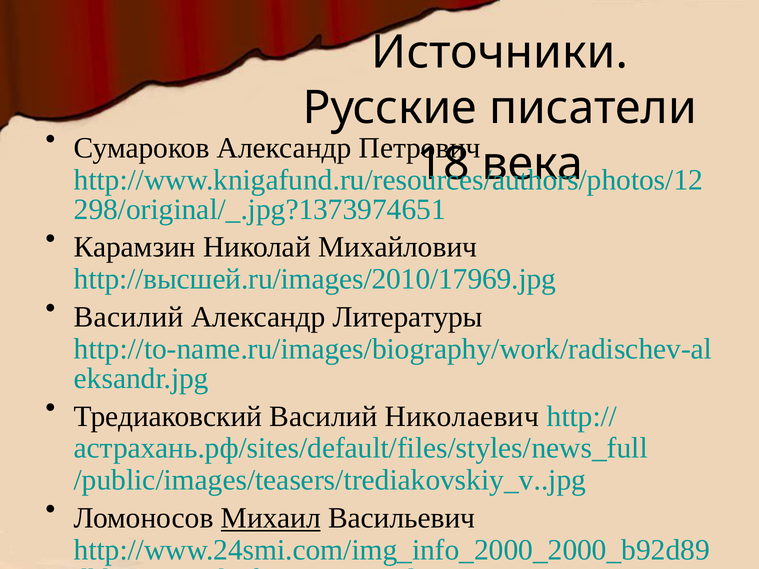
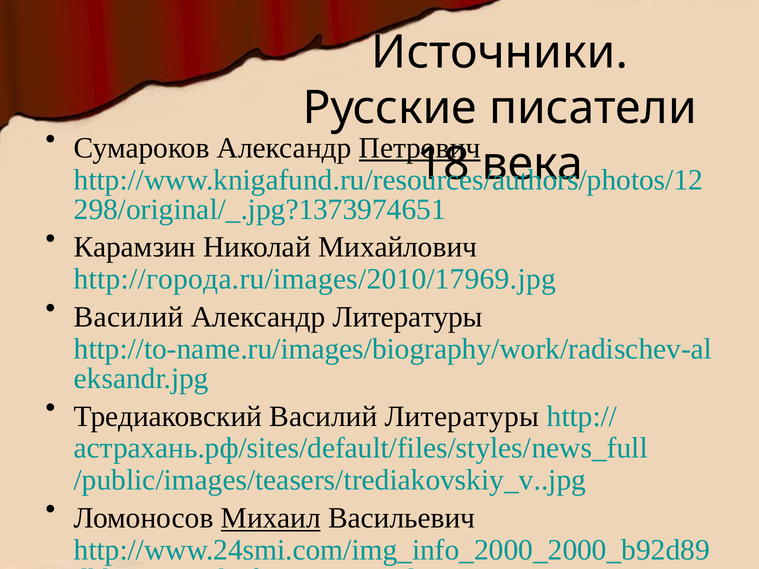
Петрович underline: none -> present
http://высшей.ru/images/2010/17969.jpg: http://высшей.ru/images/2010/17969.jpg -> http://города.ru/images/2010/17969.jpg
Василий Николаевич: Николаевич -> Литературы
